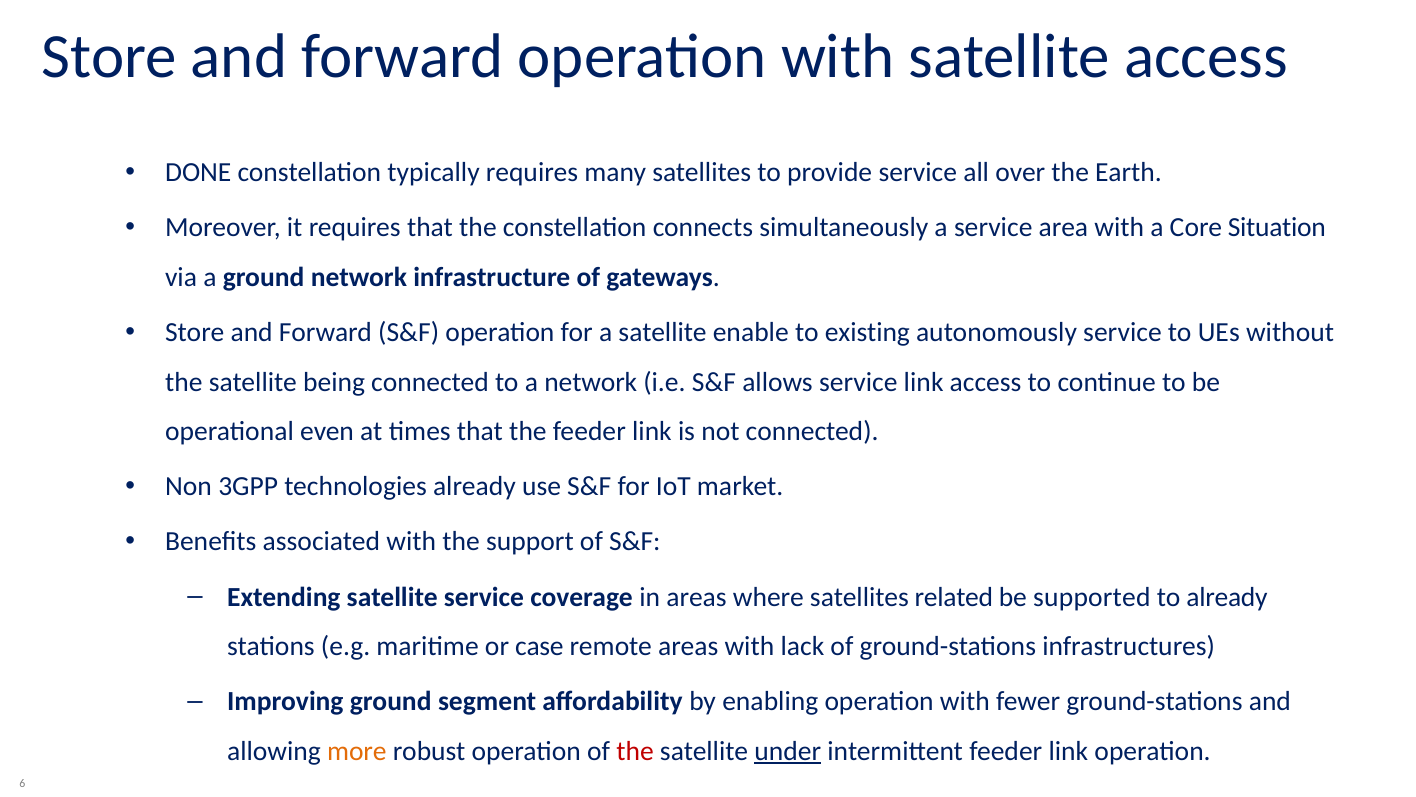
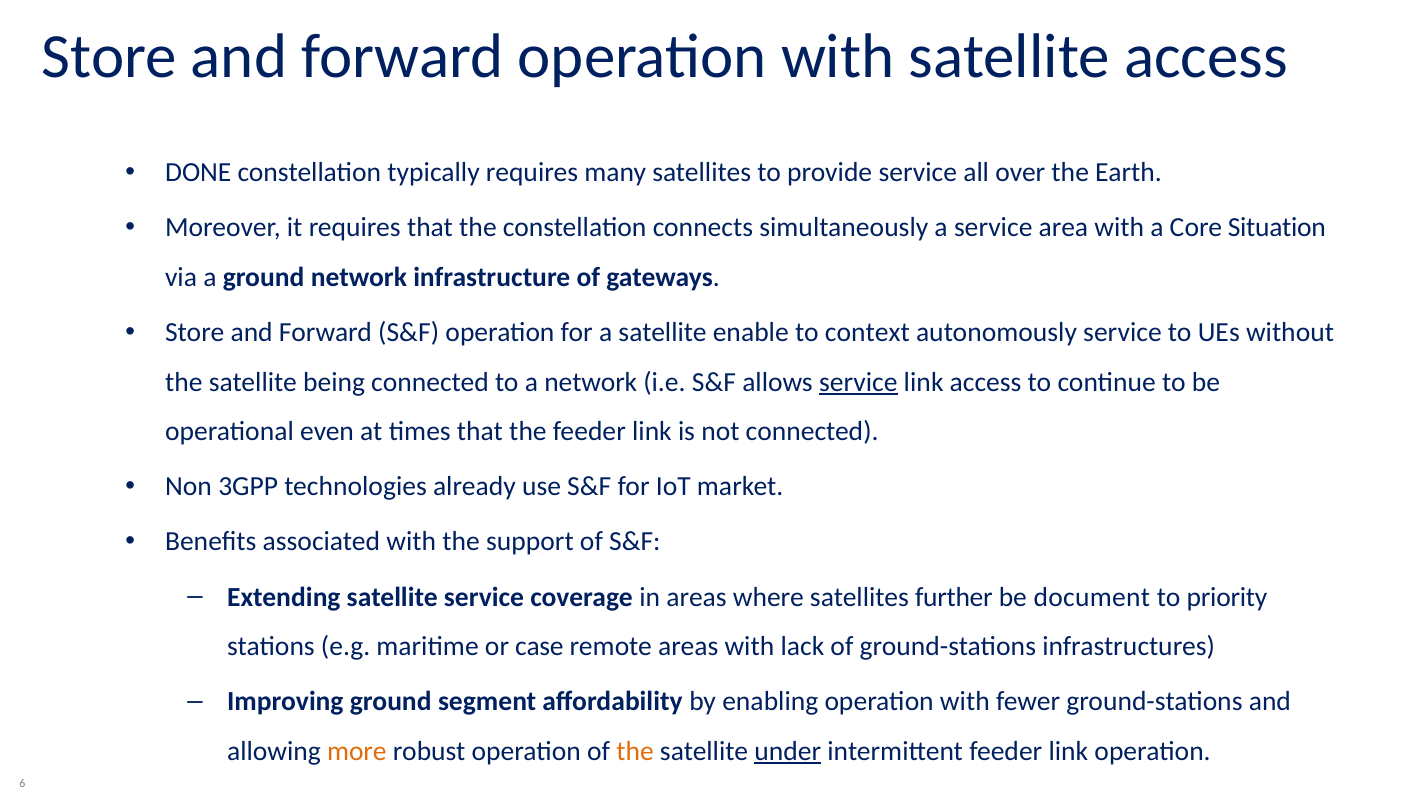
existing: existing -> context
service at (858, 382) underline: none -> present
related: related -> further
supported: supported -> document
to already: already -> priority
the at (635, 751) colour: red -> orange
